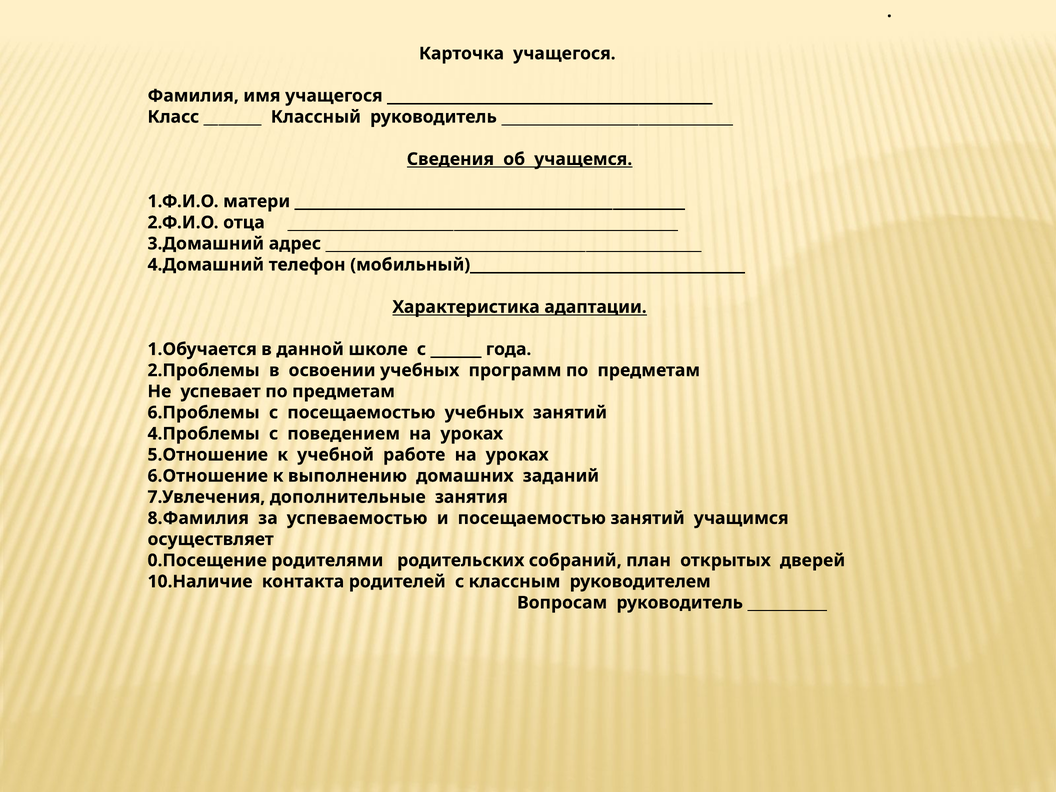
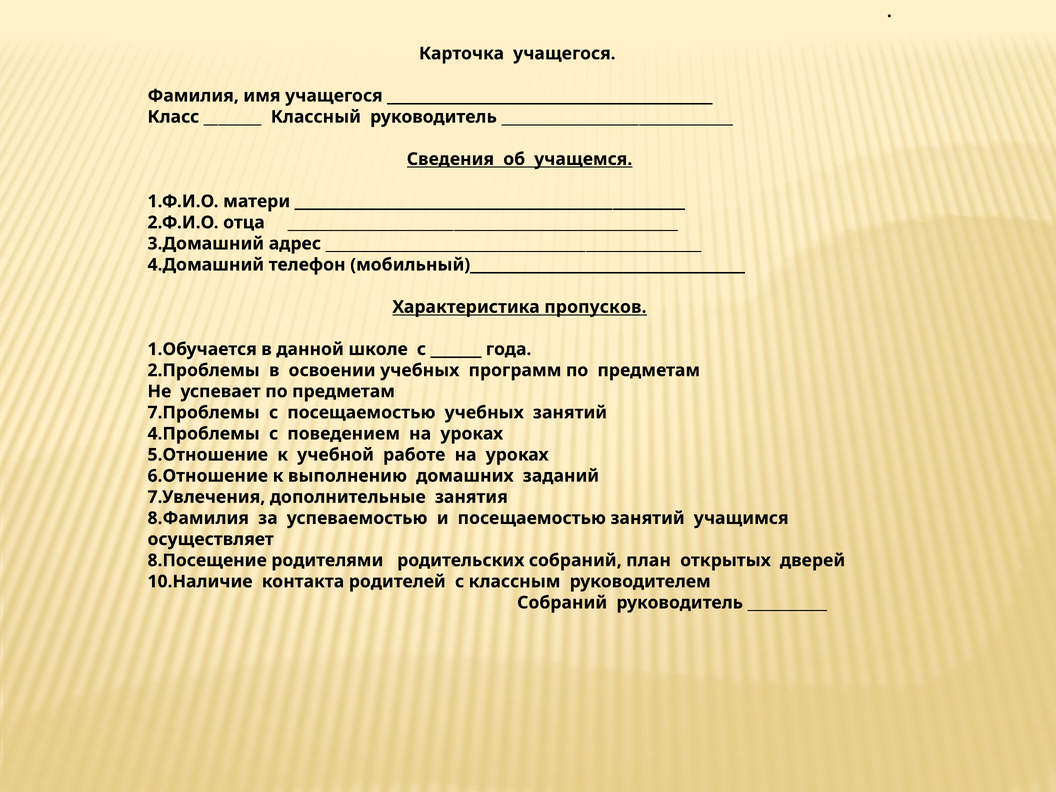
адаптации: адаптации -> пропусков
6.Проблемы: 6.Проблемы -> 7.Проблемы
0.Посещение: 0.Посещение -> 8.Посещение
Вопросам at (562, 603): Вопросам -> Собраний
